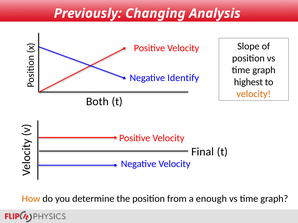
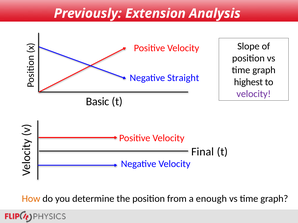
Changing: Changing -> Extension
Identify: Identify -> Straight
velocity at (254, 94) colour: orange -> purple
Both: Both -> Basic
